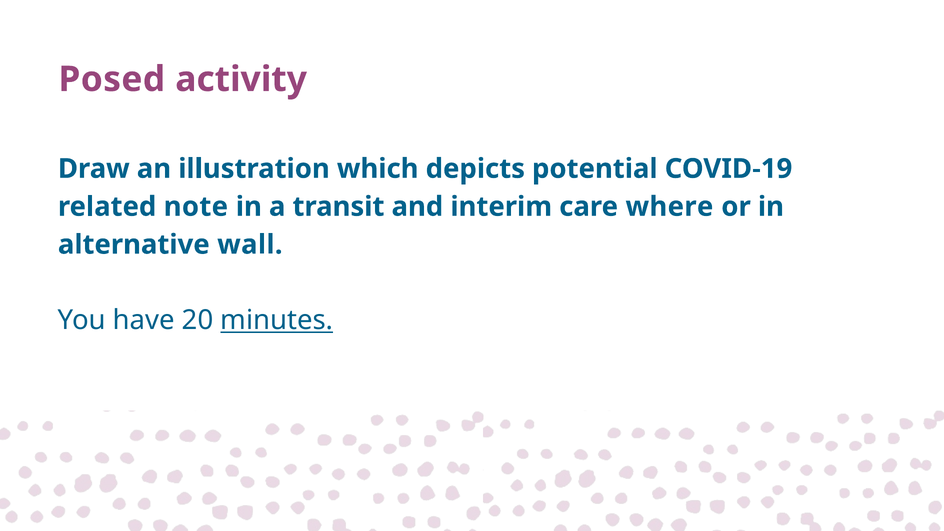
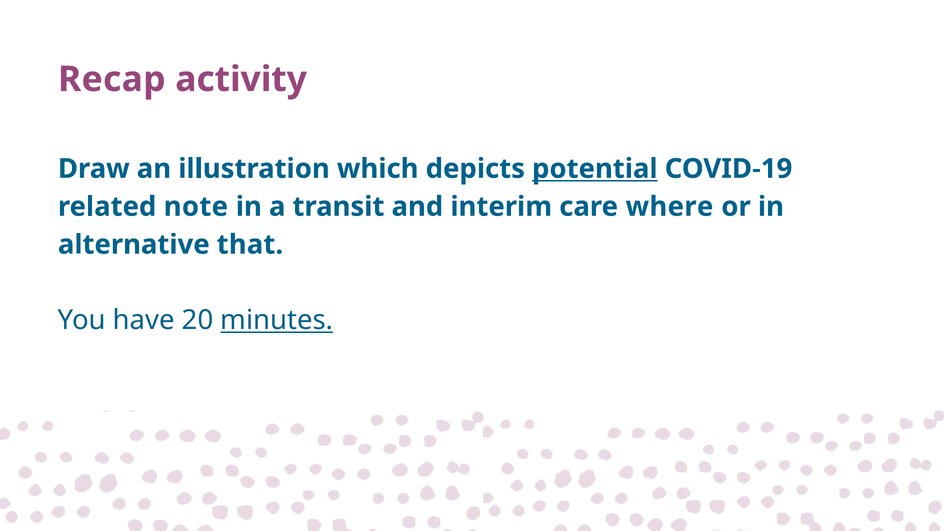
Posed: Posed -> Recap
potential underline: none -> present
wall: wall -> that
